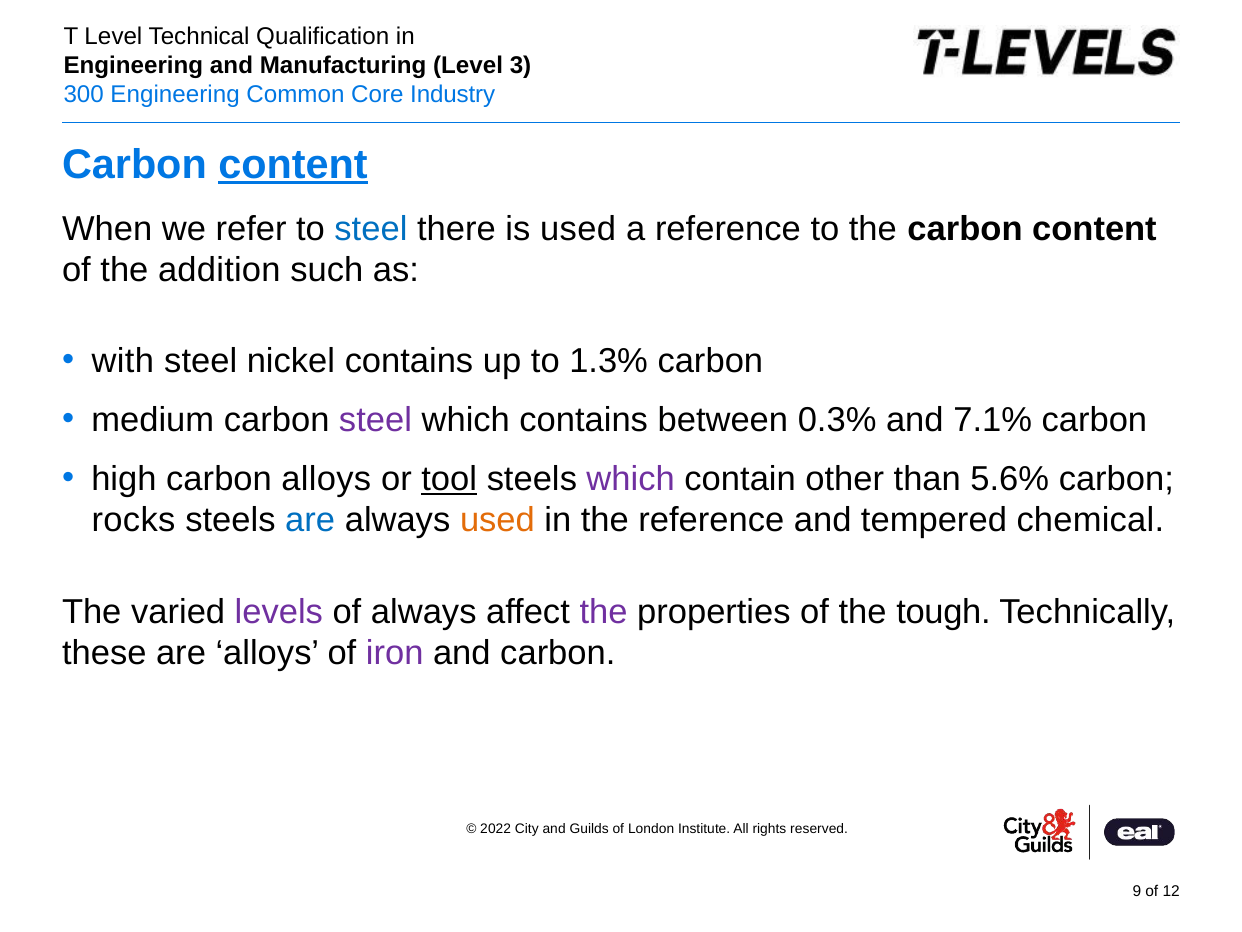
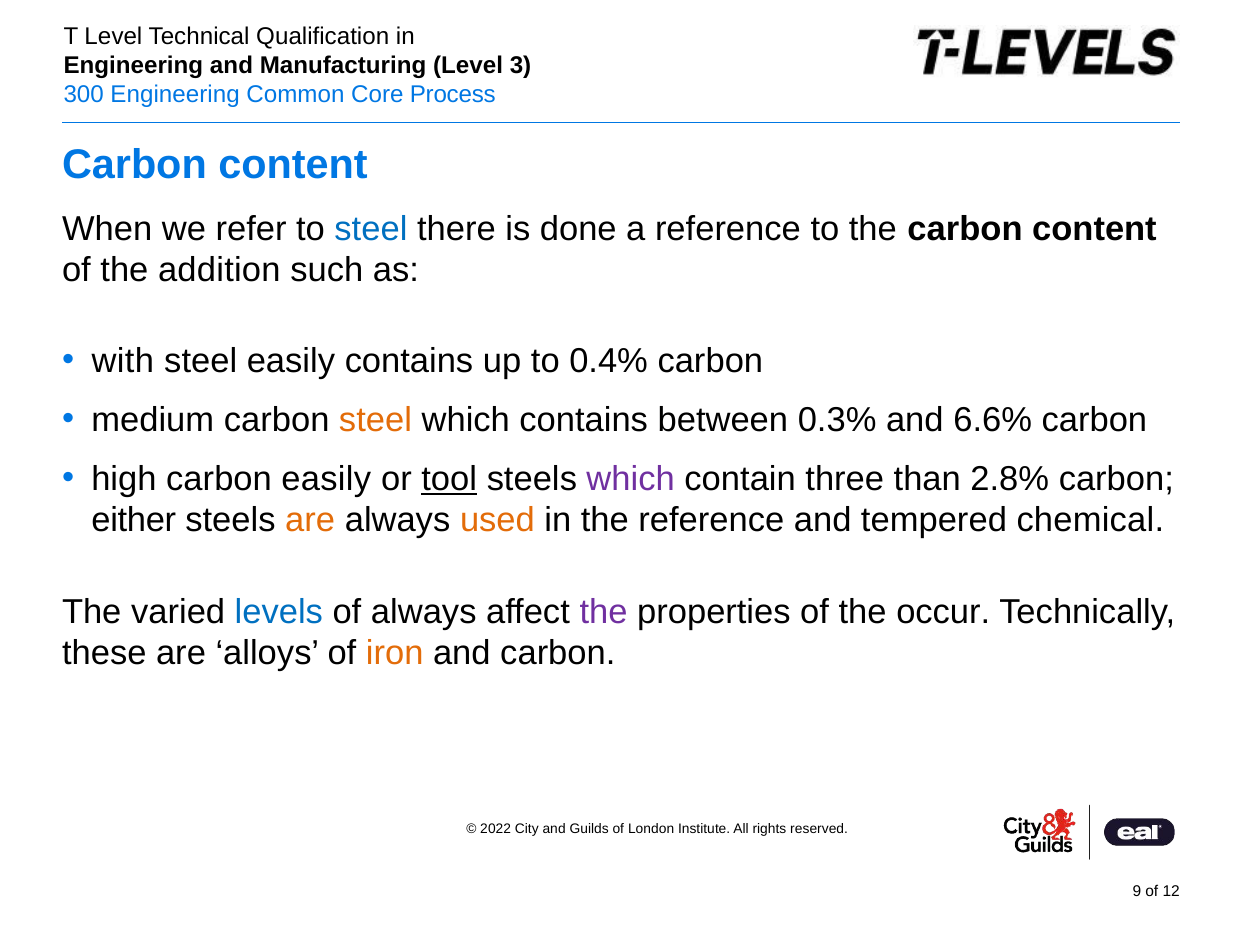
Industry: Industry -> Process
content at (293, 165) underline: present -> none
is used: used -> done
steel nickel: nickel -> easily
1.3%: 1.3% -> 0.4%
steel at (375, 420) colour: purple -> orange
7.1%: 7.1% -> 6.6%
carbon alloys: alloys -> easily
other: other -> three
5.6%: 5.6% -> 2.8%
rocks: rocks -> either
are at (310, 520) colour: blue -> orange
levels colour: purple -> blue
tough: tough -> occur
iron colour: purple -> orange
